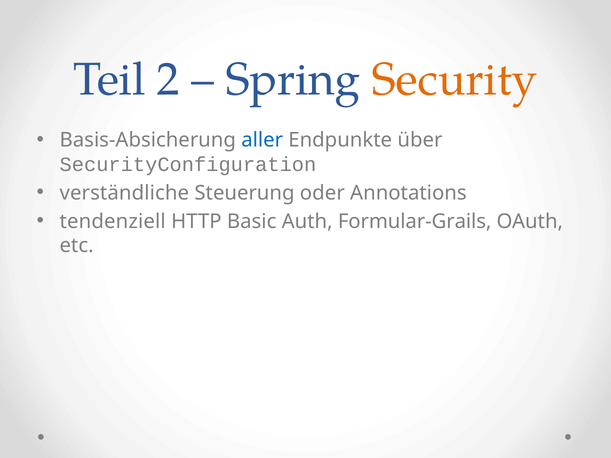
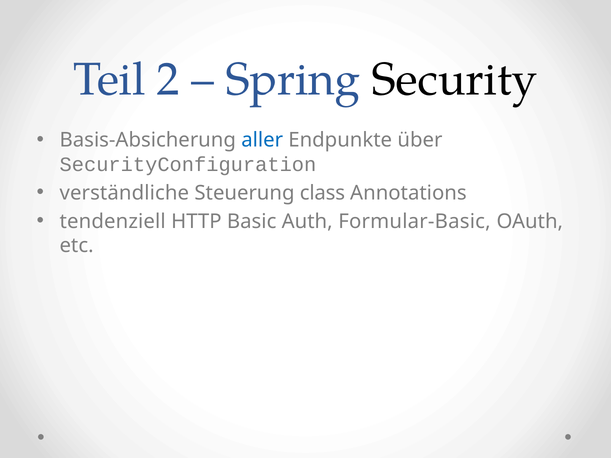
Security colour: orange -> black
oder: oder -> class
Formular-Grails: Formular-Grails -> Formular-Basic
